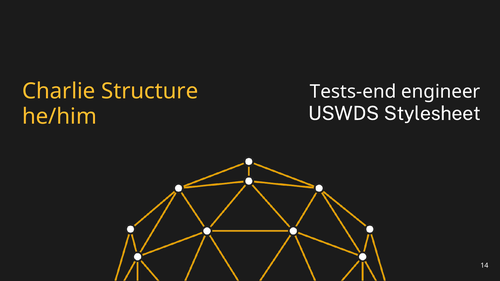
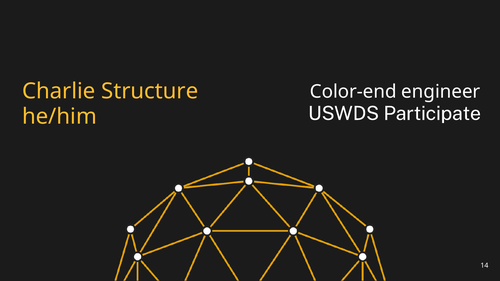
Tests-end: Tests-end -> Color-end
Stylesheet: Stylesheet -> Participate
